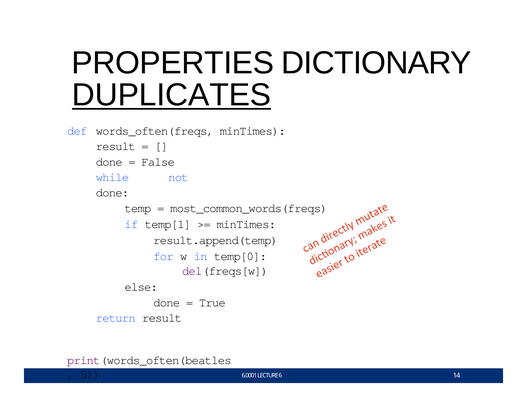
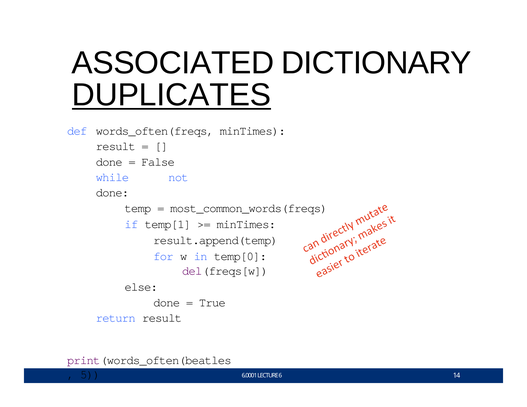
PROPERTIES: PROPERTIES -> ASSOCIATED
